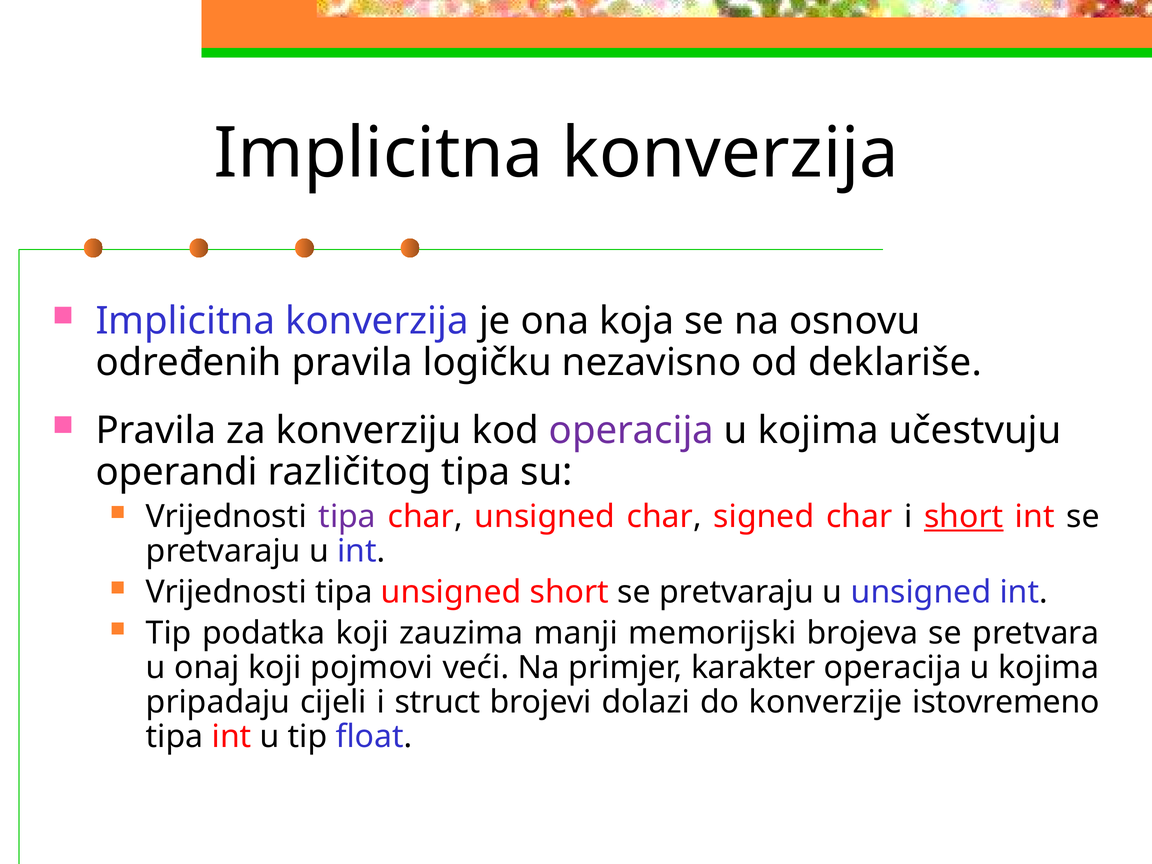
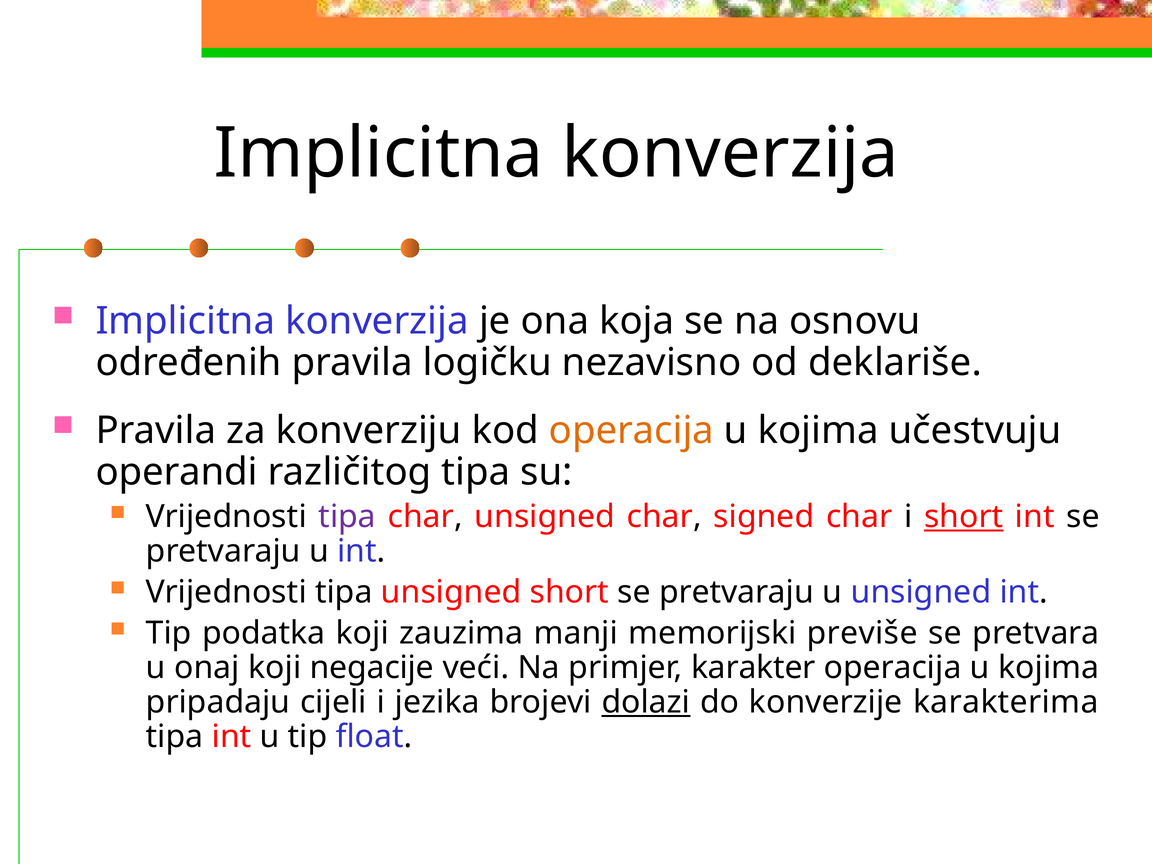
operacija at (631, 431) colour: purple -> orange
brojeva: brojeva -> previše
pojmovi: pojmovi -> negacije
struct: struct -> jezika
dolazi underline: none -> present
istovremeno: istovremeno -> karakterima
